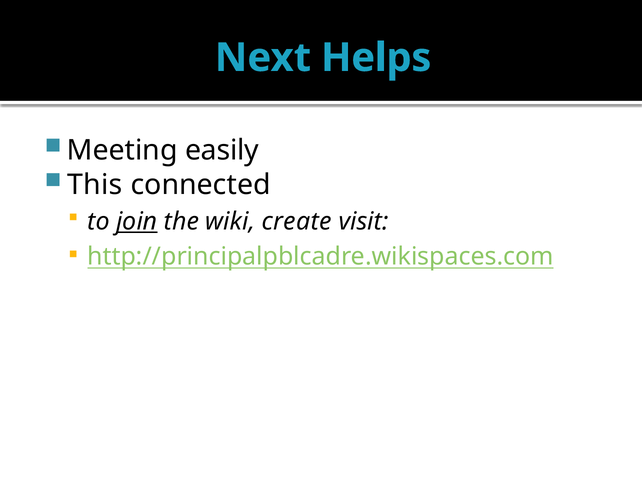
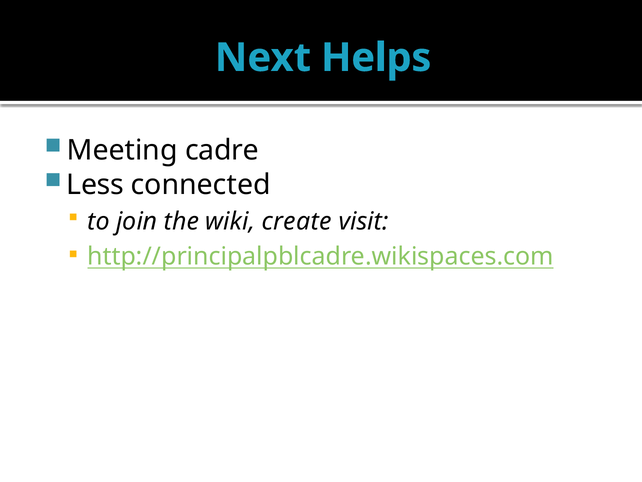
easily: easily -> cadre
This: This -> Less
join underline: present -> none
